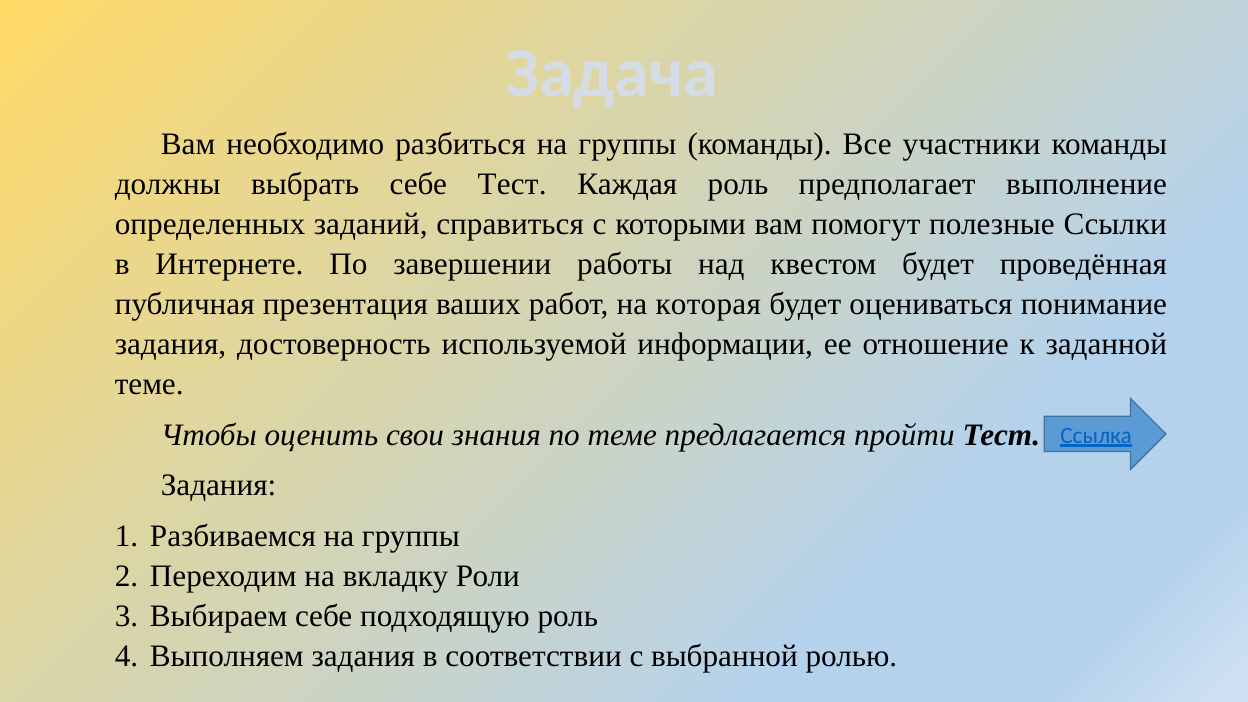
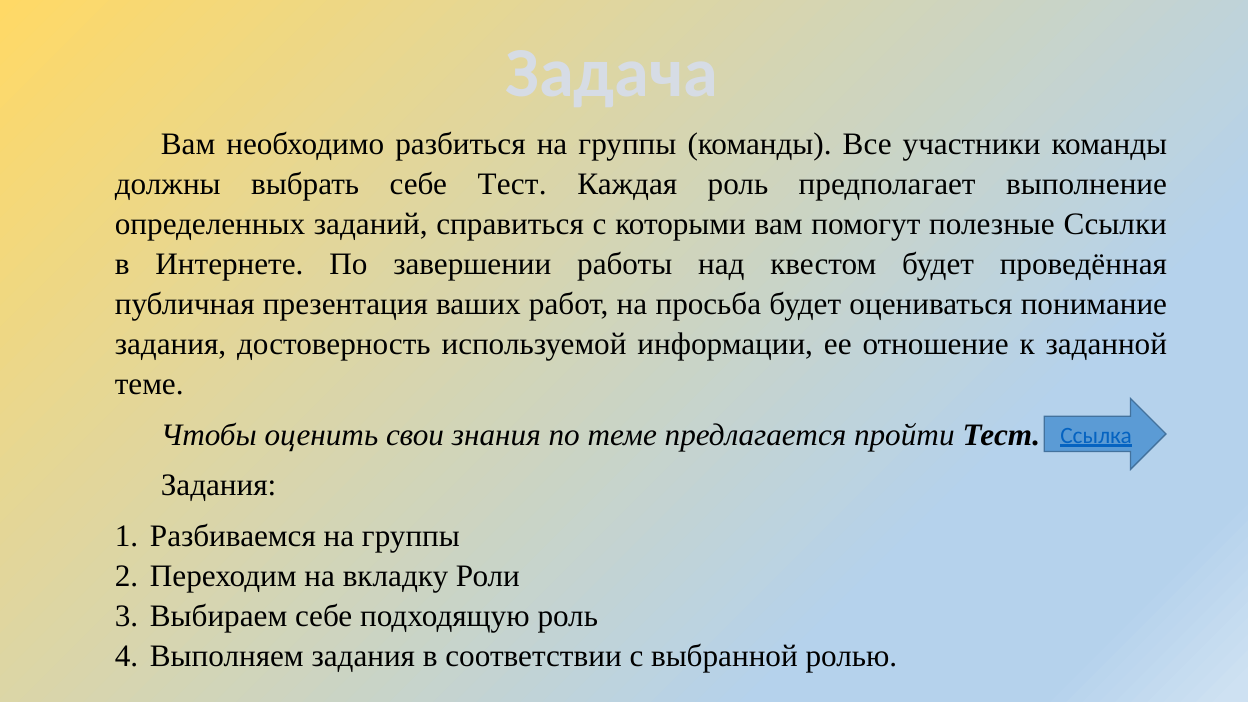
которая: которая -> просьба
